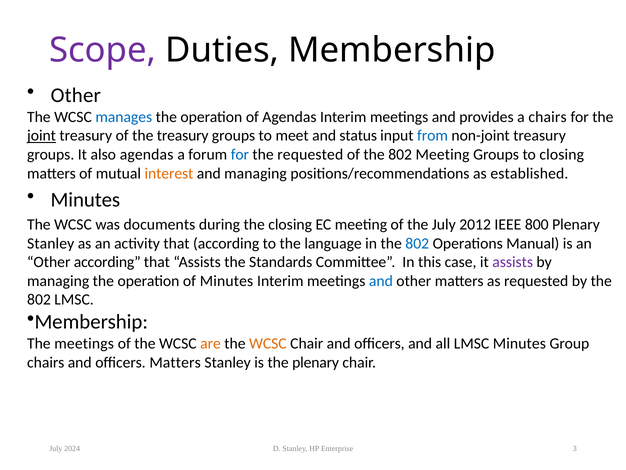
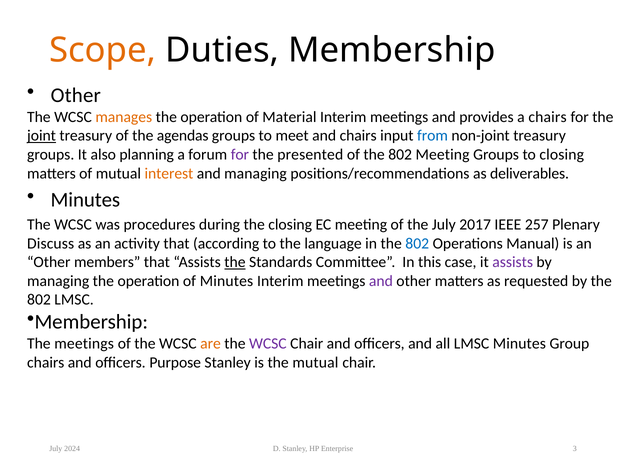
Scope colour: purple -> orange
manages colour: blue -> orange
of Agendas: Agendas -> Material
the treasury: treasury -> agendas
and status: status -> chairs
also agendas: agendas -> planning
for at (240, 154) colour: blue -> purple
the requested: requested -> presented
established: established -> deliverables
documents: documents -> procedures
2012: 2012 -> 2017
800: 800 -> 257
Stanley at (51, 243): Stanley -> Discuss
Other according: according -> members
the at (235, 262) underline: none -> present
and at (381, 281) colour: blue -> purple
WCSC at (268, 343) colour: orange -> purple
officers Matters: Matters -> Purpose
the plenary: plenary -> mutual
